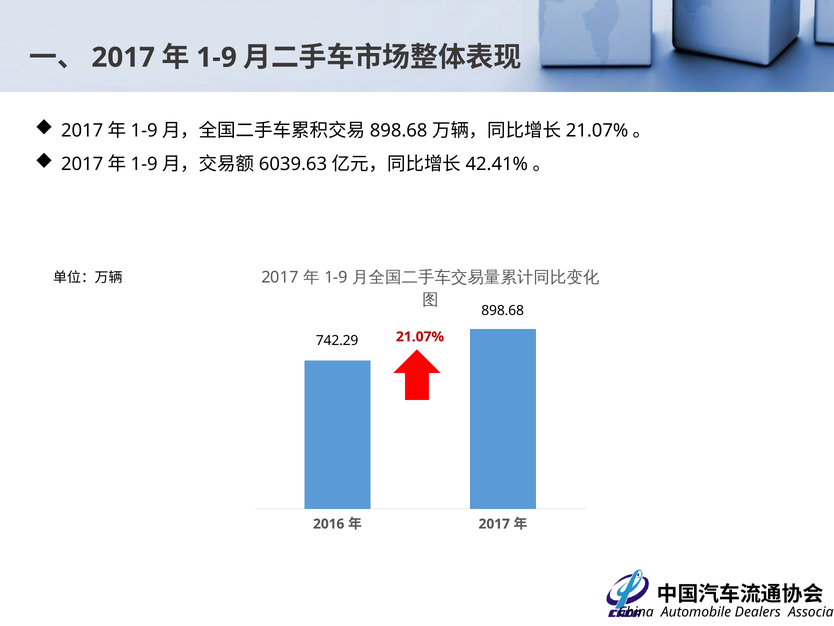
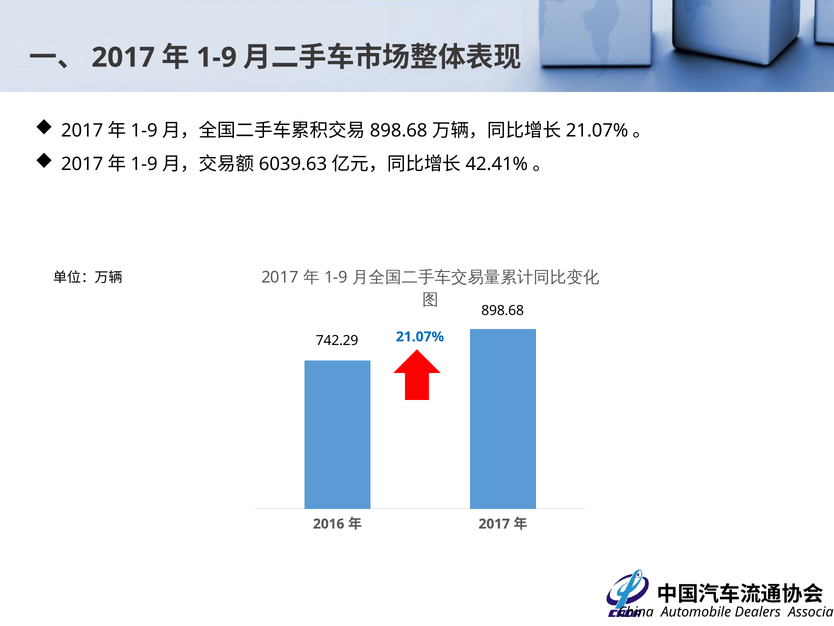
21.07% colour: red -> blue
